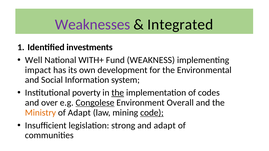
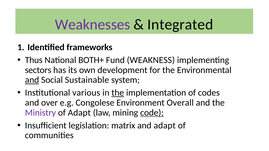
investments: investments -> frameworks
Well: Well -> Thus
WITH+: WITH+ -> BOTH+
impact: impact -> sectors
and at (32, 80) underline: none -> present
Information: Information -> Sustainable
poverty: poverty -> various
Congolese underline: present -> none
Ministry colour: orange -> purple
strong: strong -> matrix
